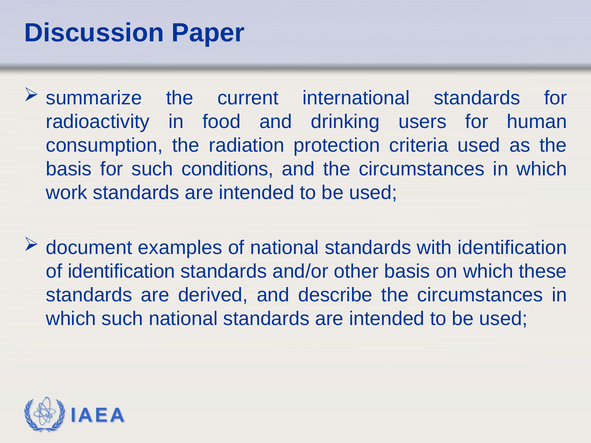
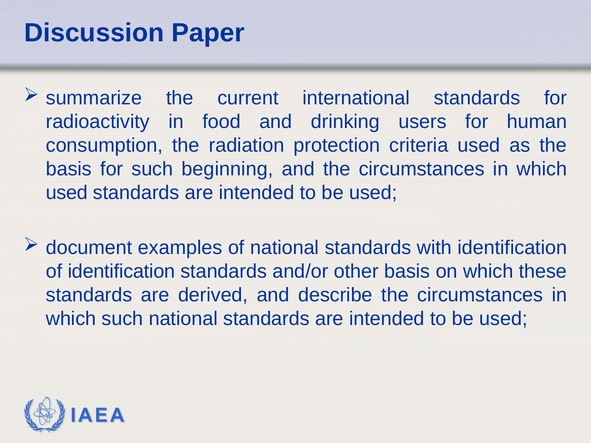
conditions: conditions -> beginning
work at (67, 193): work -> used
